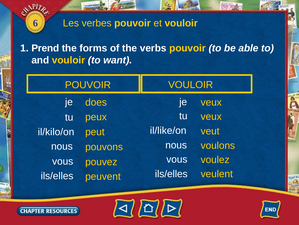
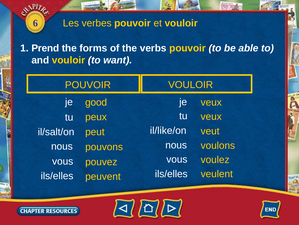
does: does -> good
il/kilo/on: il/kilo/on -> il/salt/on
